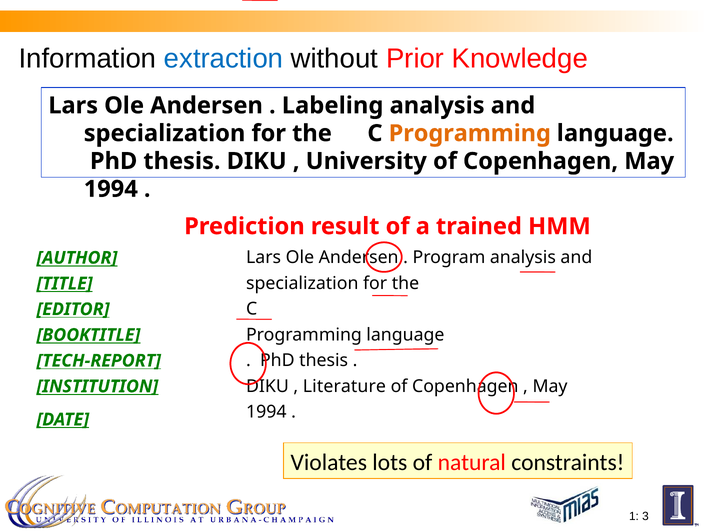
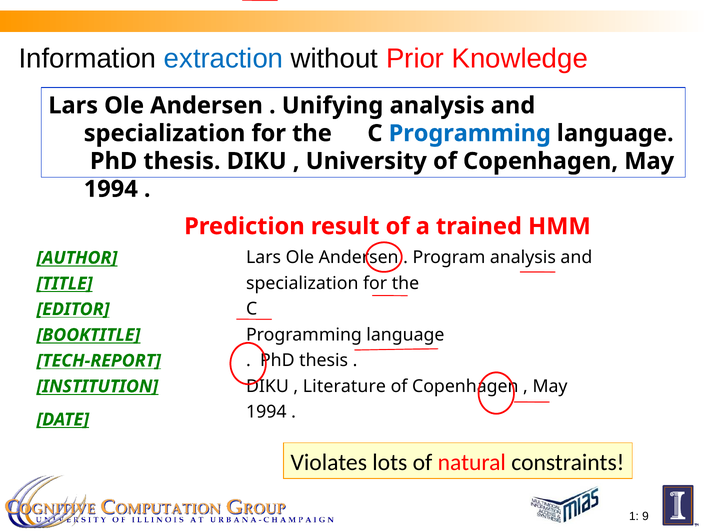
Labeling: Labeling -> Unifying
Programming at (470, 133) colour: orange -> blue
3: 3 -> 9
